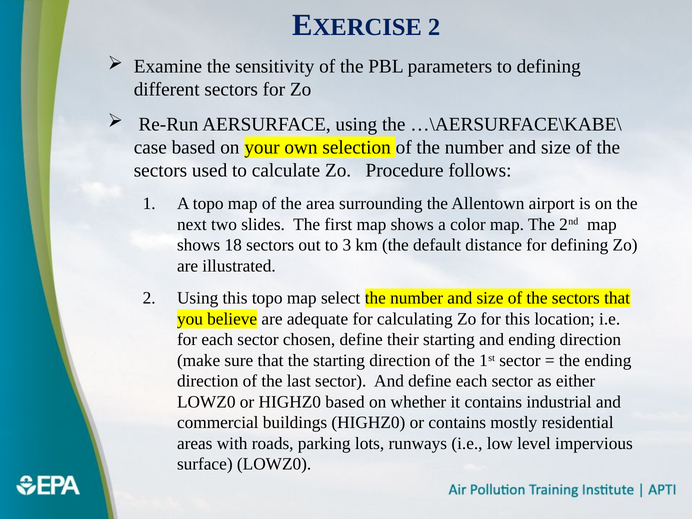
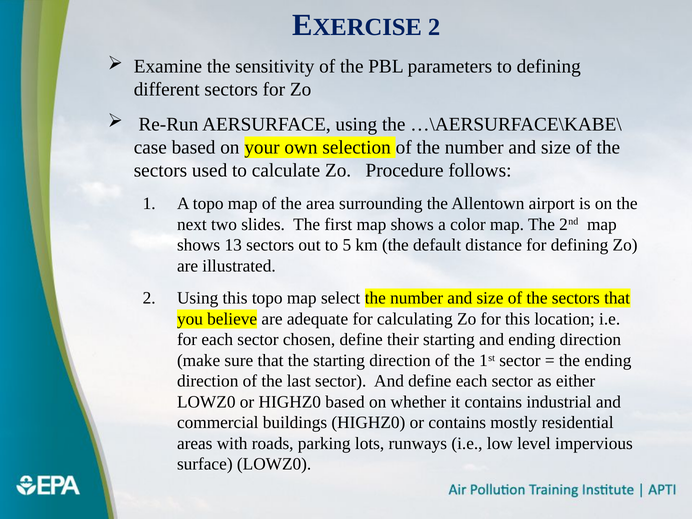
18: 18 -> 13
3: 3 -> 5
